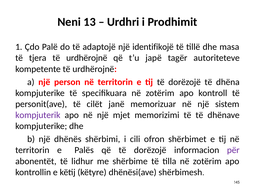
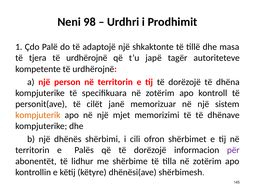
13: 13 -> 98
identifikojë: identifikojë -> shkaktonte
kompjuterik colour: purple -> orange
